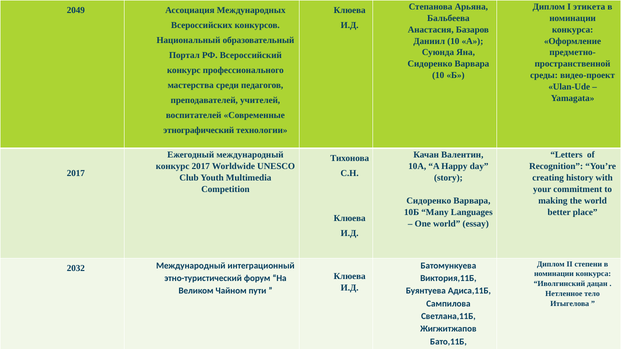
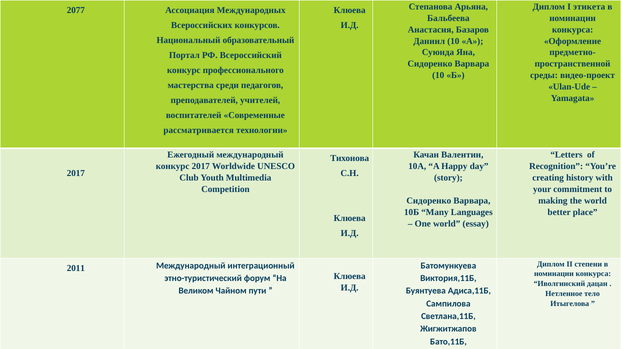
2049: 2049 -> 2077
этнографический: этнографический -> рассматривается
2032: 2032 -> 2011
